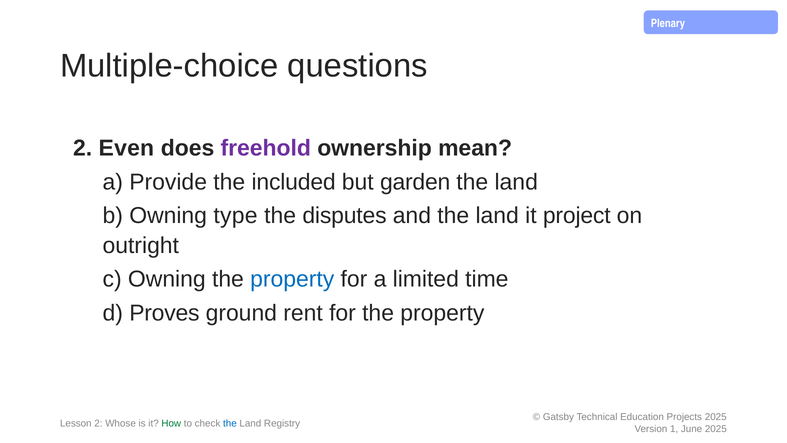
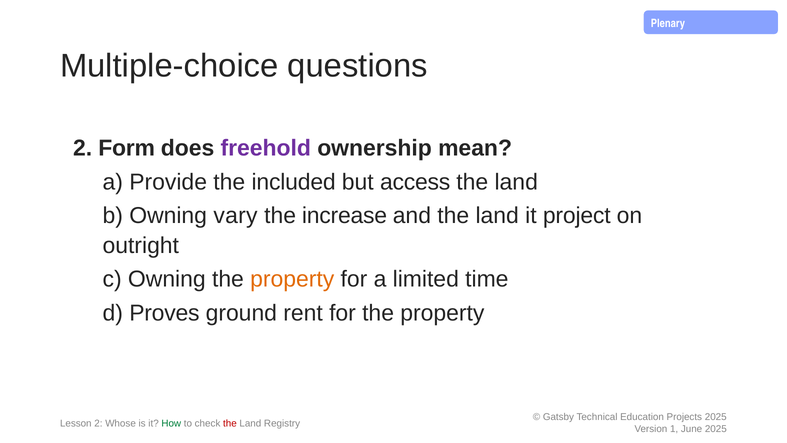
Even: Even -> Form
garden: garden -> access
type: type -> vary
disputes: disputes -> increase
property at (292, 279) colour: blue -> orange
the at (230, 423) colour: blue -> red
